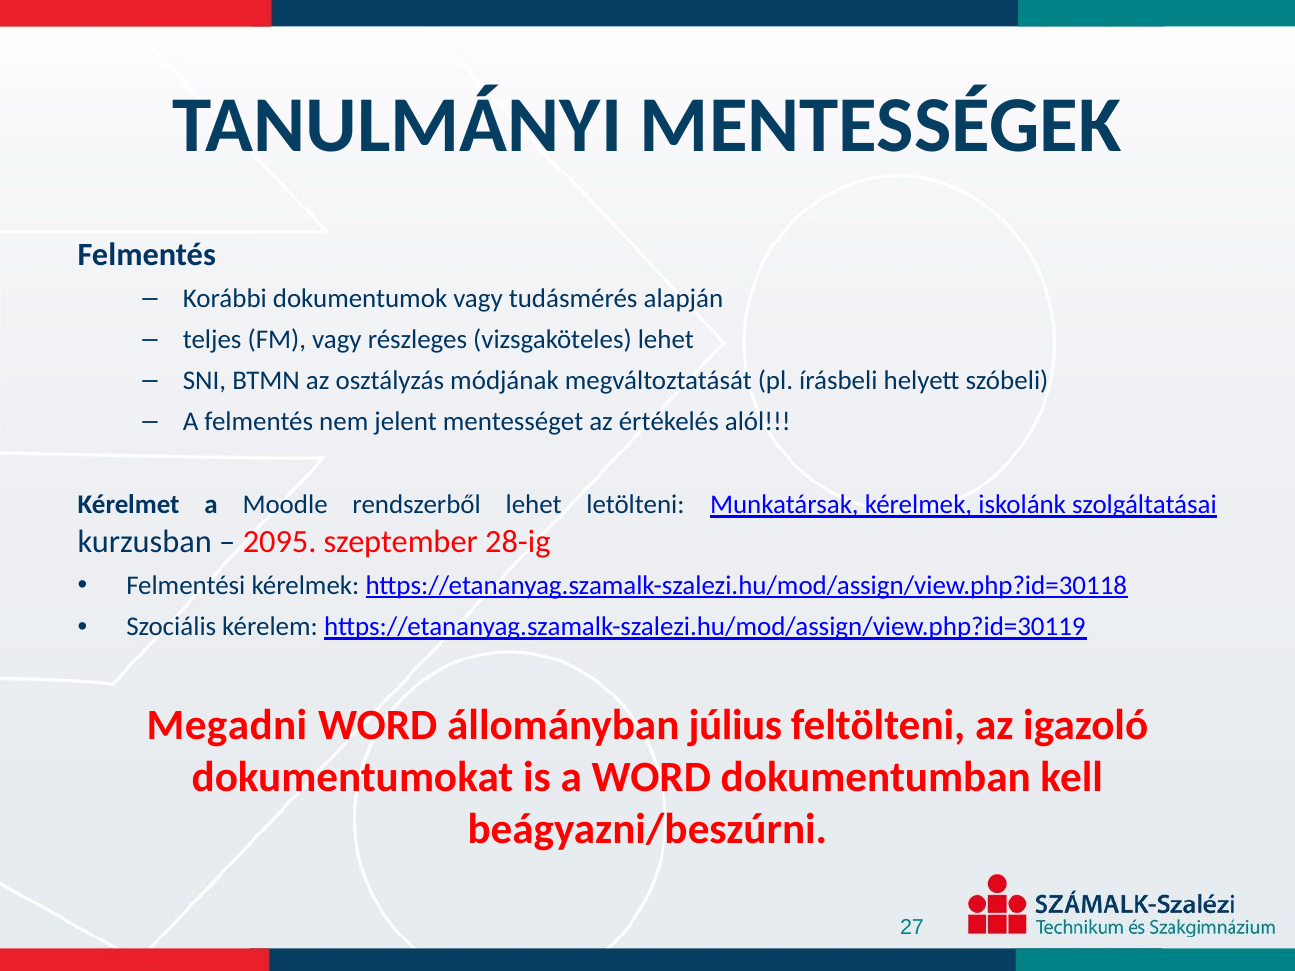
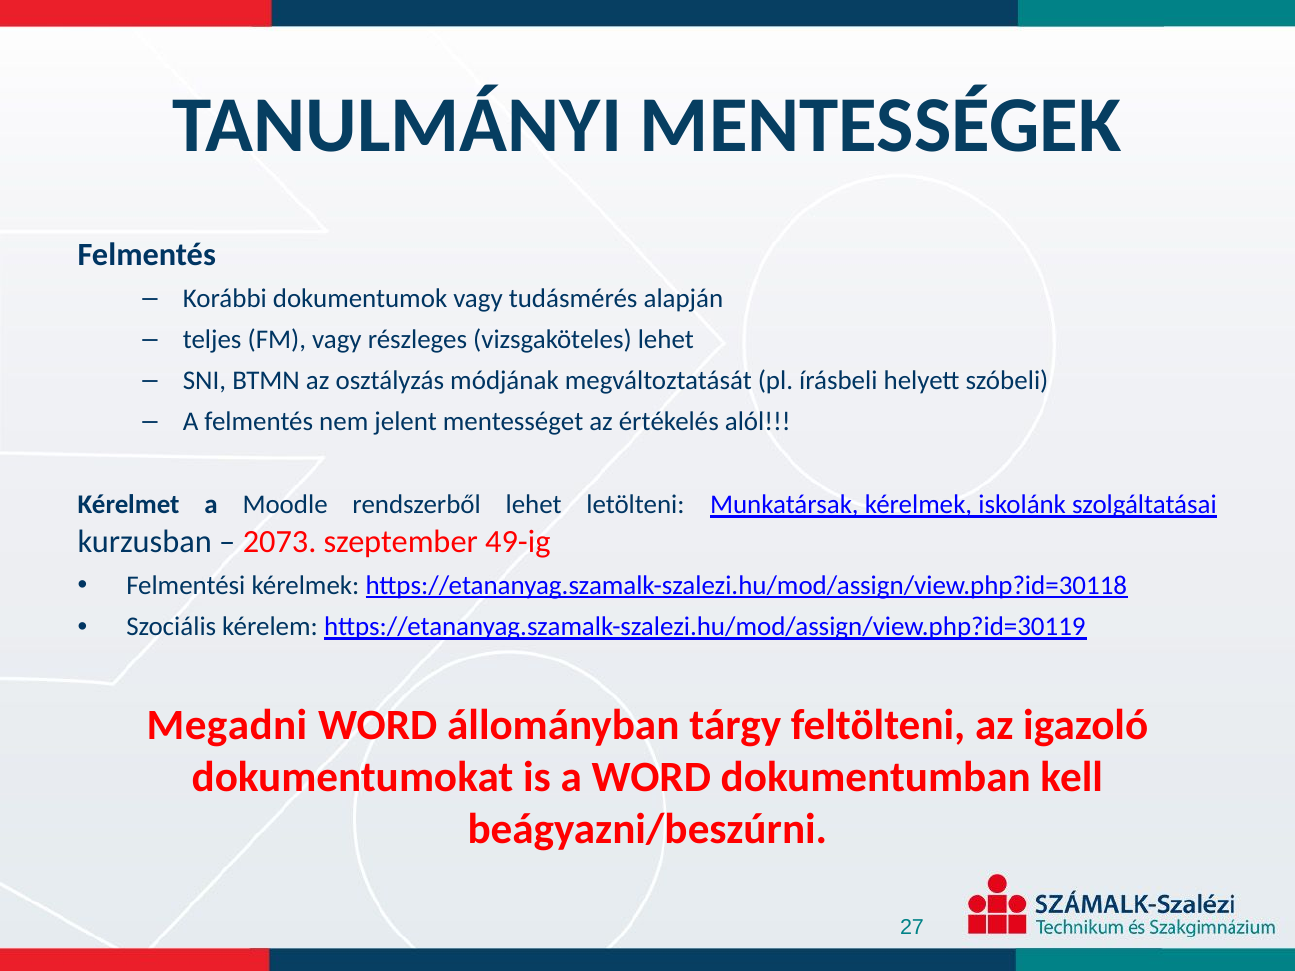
2095: 2095 -> 2073
28-ig: 28-ig -> 49-ig
július: július -> tárgy
